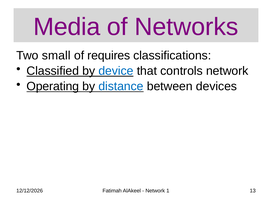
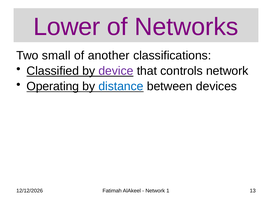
Media: Media -> Lower
requires: requires -> another
device colour: blue -> purple
